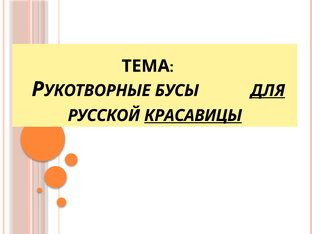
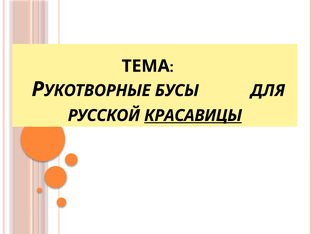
ДЛЯ underline: present -> none
